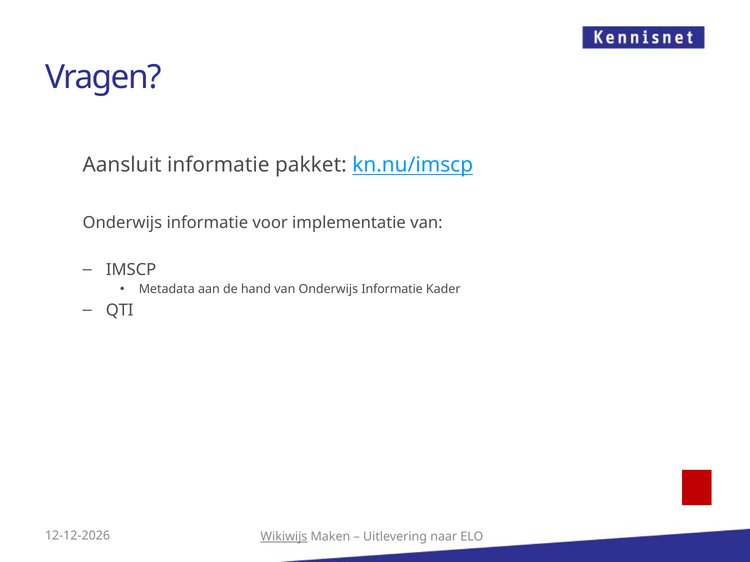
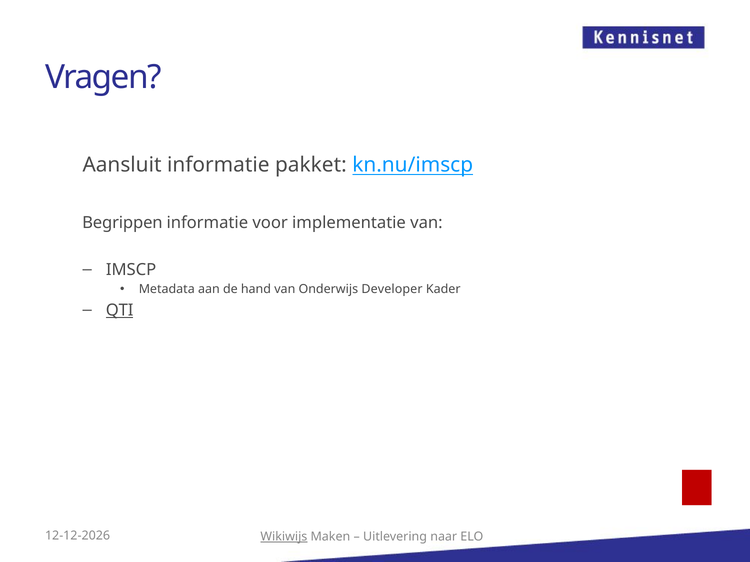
Onderwijs at (122, 223): Onderwijs -> Begrippen
van Onderwijs Informatie: Informatie -> Developer
QTI underline: none -> present
